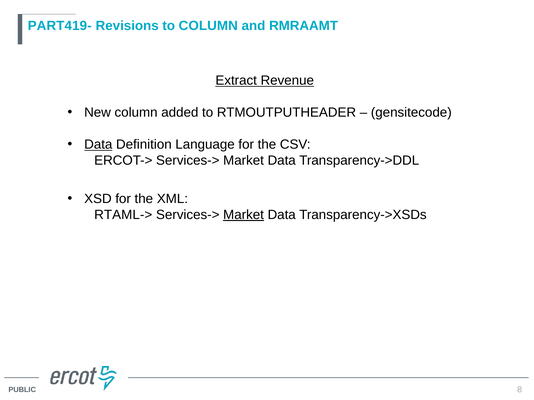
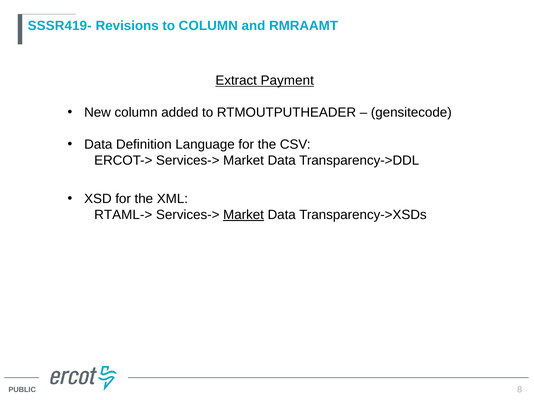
PART419-: PART419- -> SSSR419-
Revenue: Revenue -> Payment
Data at (98, 145) underline: present -> none
